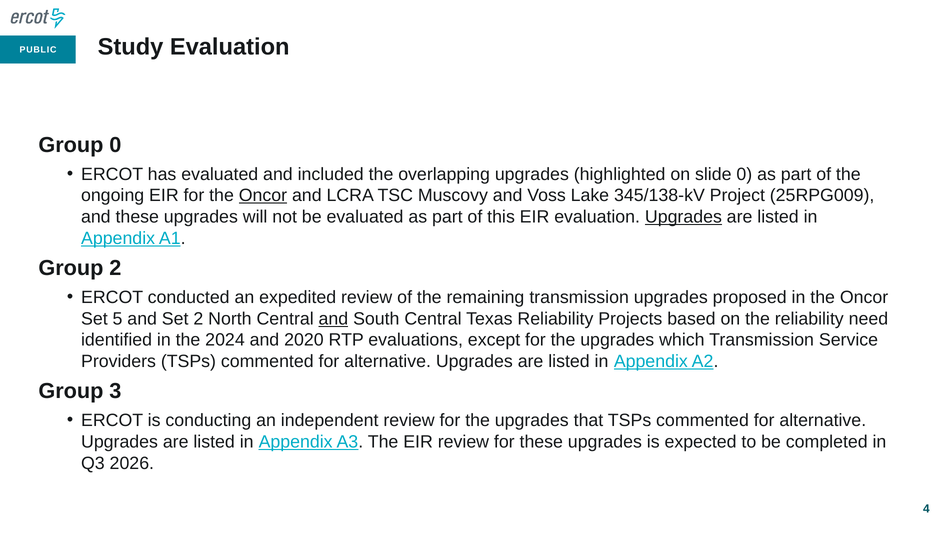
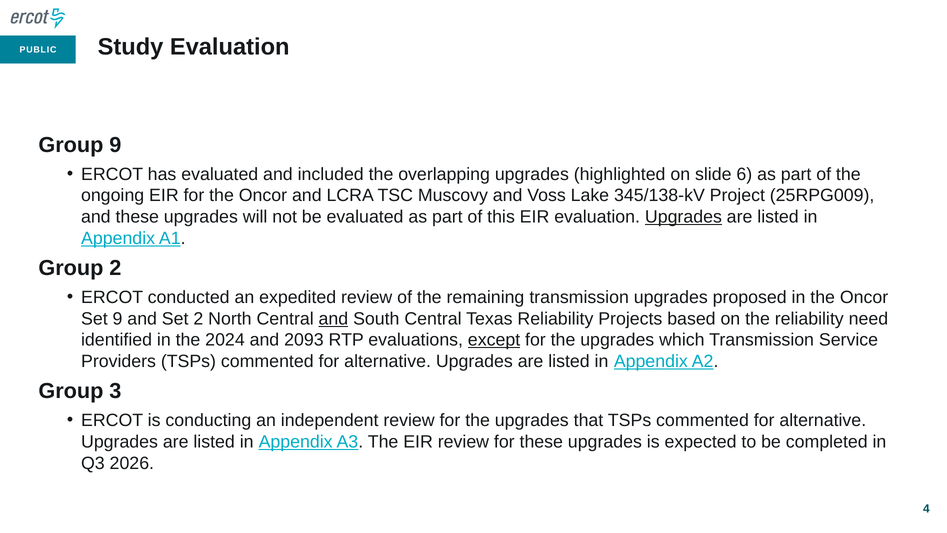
Group 0: 0 -> 9
slide 0: 0 -> 6
Oncor at (263, 195) underline: present -> none
Set 5: 5 -> 9
2020: 2020 -> 2093
except underline: none -> present
